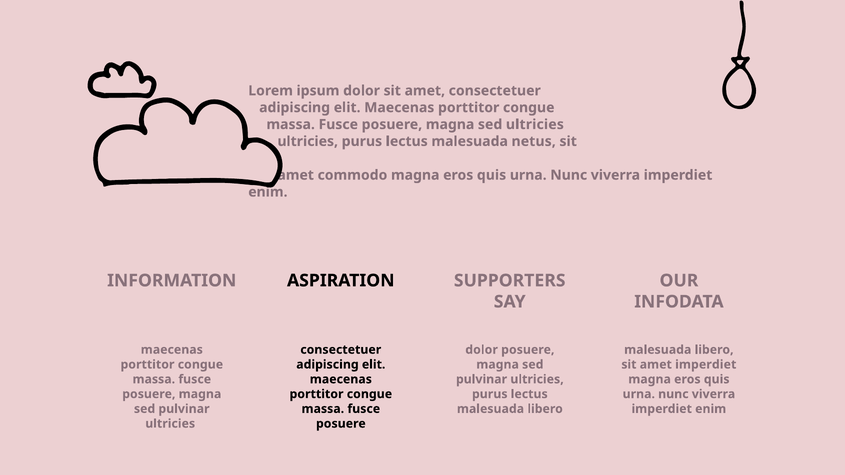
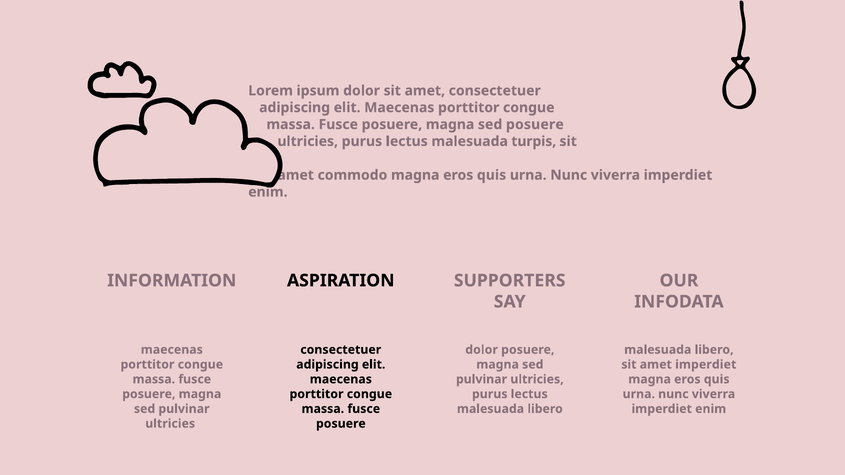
sed ultricies: ultricies -> posuere
netus: netus -> turpis
